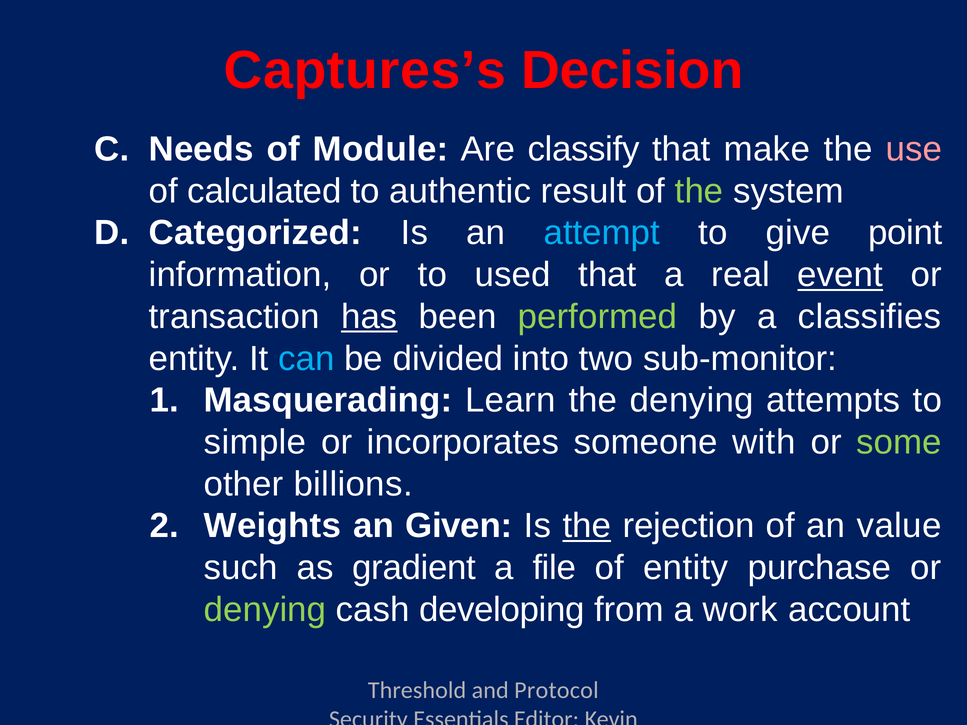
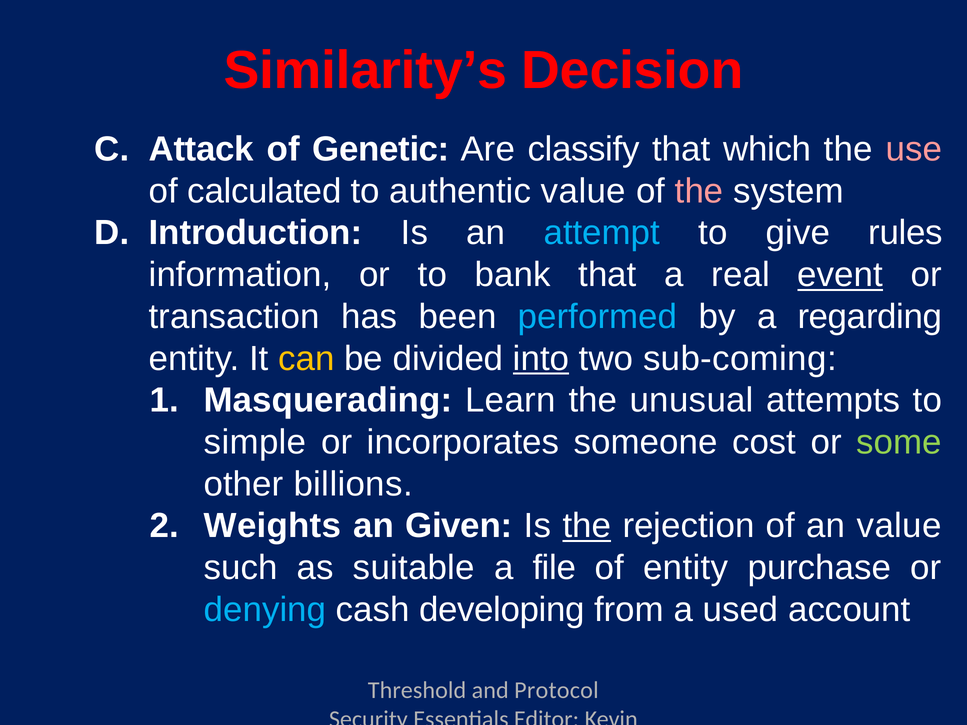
Captures’s: Captures’s -> Similarity’s
Needs: Needs -> Attack
Module: Module -> Genetic
make: make -> which
authentic result: result -> value
the at (699, 191) colour: light green -> pink
Categorized: Categorized -> Introduction
point: point -> rules
used: used -> bank
has underline: present -> none
performed colour: light green -> light blue
classifies: classifies -> regarding
can colour: light blue -> yellow
into underline: none -> present
sub-monitor: sub-monitor -> sub-coming
the denying: denying -> unusual
with: with -> cost
gradient: gradient -> suitable
denying at (265, 610) colour: light green -> light blue
work: work -> used
